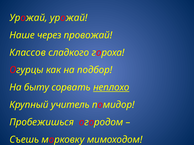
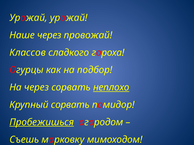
На быту: быту -> через
Крупный учитель: учитель -> сорвать
Пробежишься underline: none -> present
